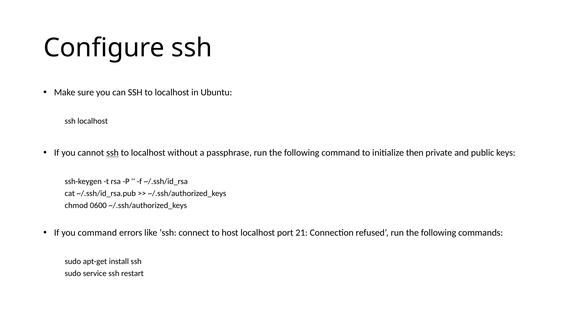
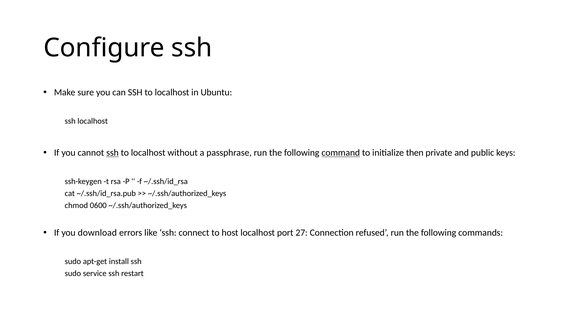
command at (341, 153) underline: none -> present
you command: command -> download
21: 21 -> 27
